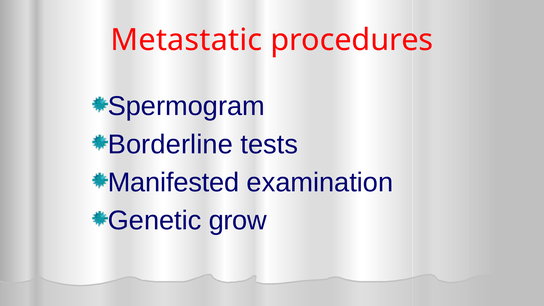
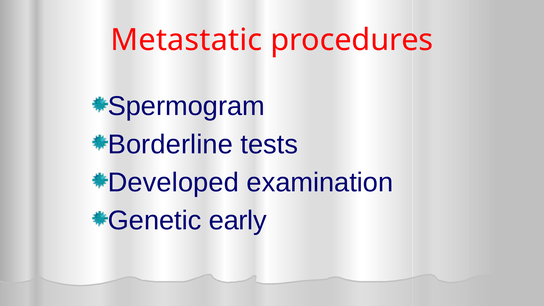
Manifested: Manifested -> Developed
grow: grow -> early
